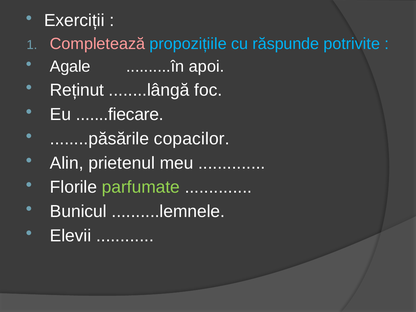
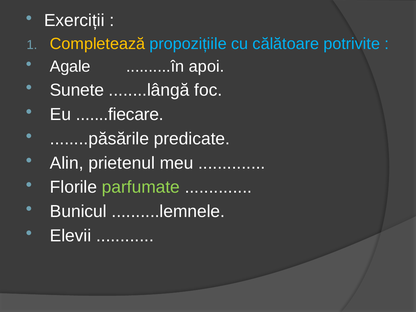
Completează colour: pink -> yellow
răspunde: răspunde -> călătoare
Reținut: Reținut -> Sunete
copacilor: copacilor -> predicate
